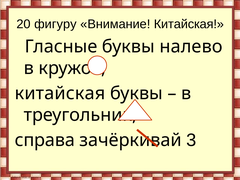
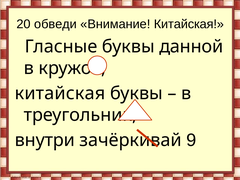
фигуру: фигуру -> обведи
налево: налево -> данной
справа: справа -> внутри
3: 3 -> 9
